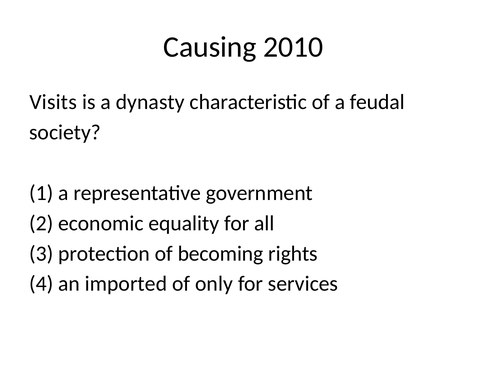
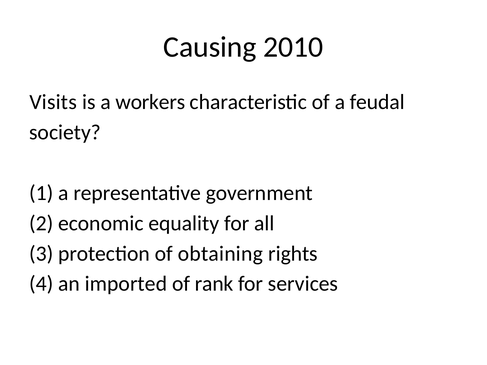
dynasty: dynasty -> workers
becoming: becoming -> obtaining
only: only -> rank
